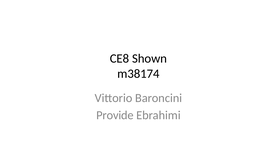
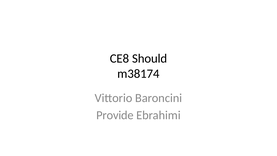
Shown: Shown -> Should
